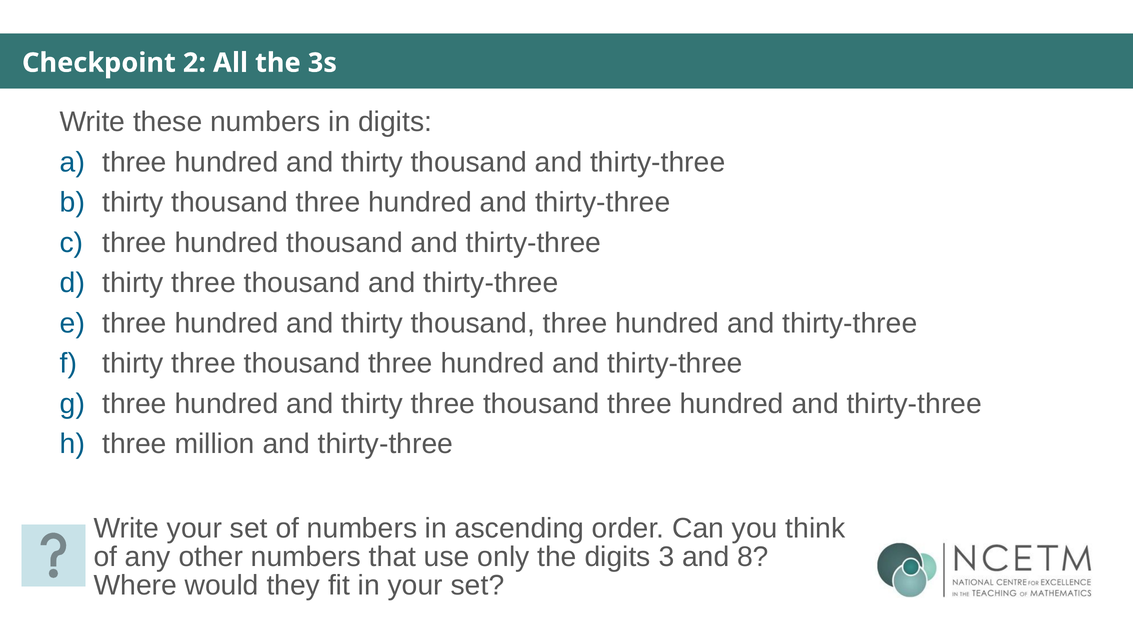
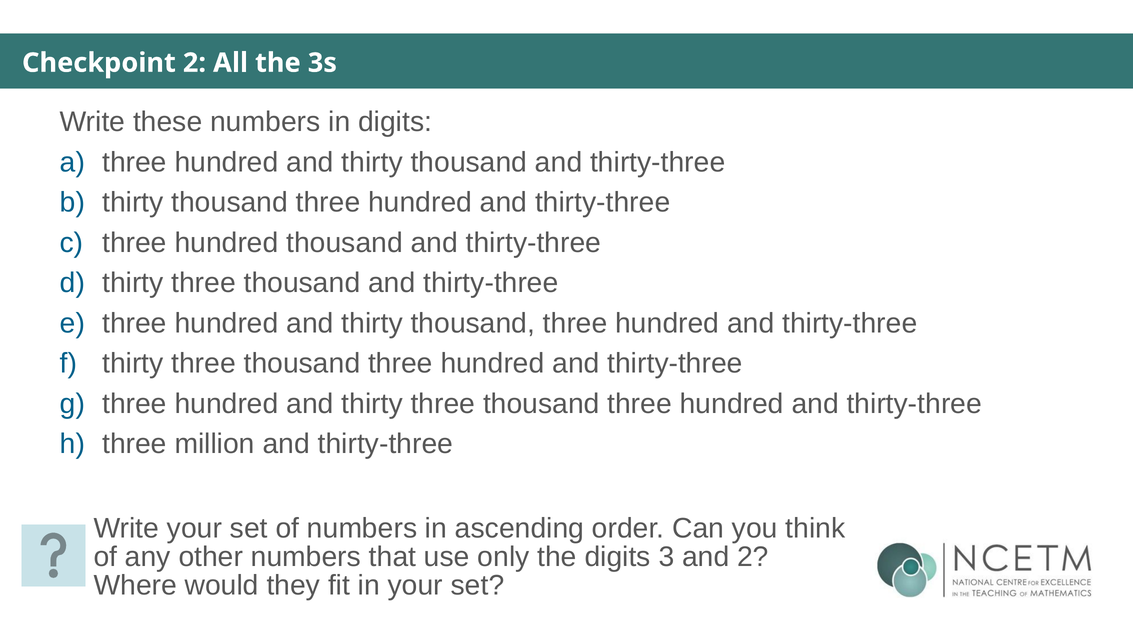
and 8: 8 -> 2
